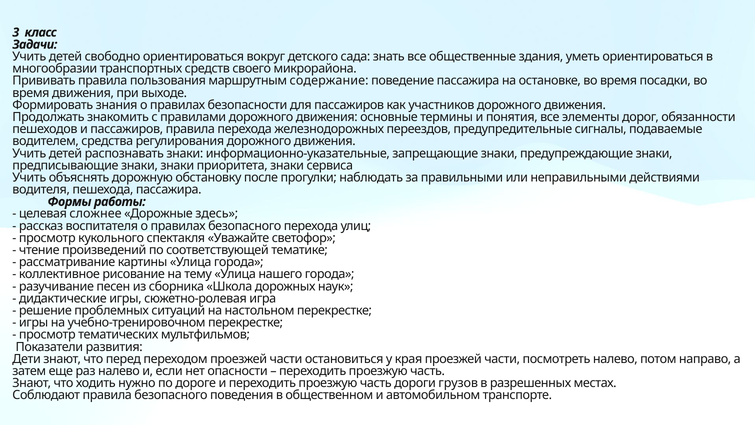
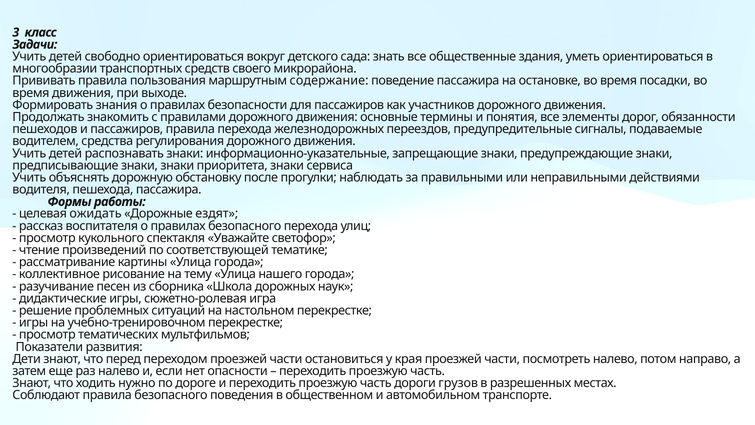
сложнее: сложнее -> ожидать
здесь: здесь -> ездят
